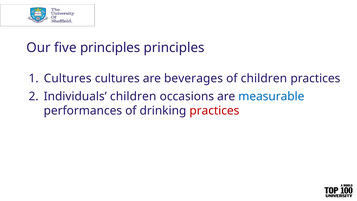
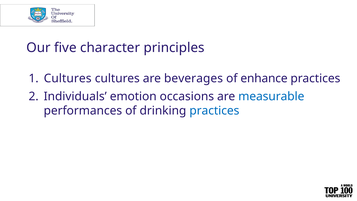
five principles: principles -> character
of children: children -> enhance
Individuals children: children -> emotion
practices at (214, 111) colour: red -> blue
